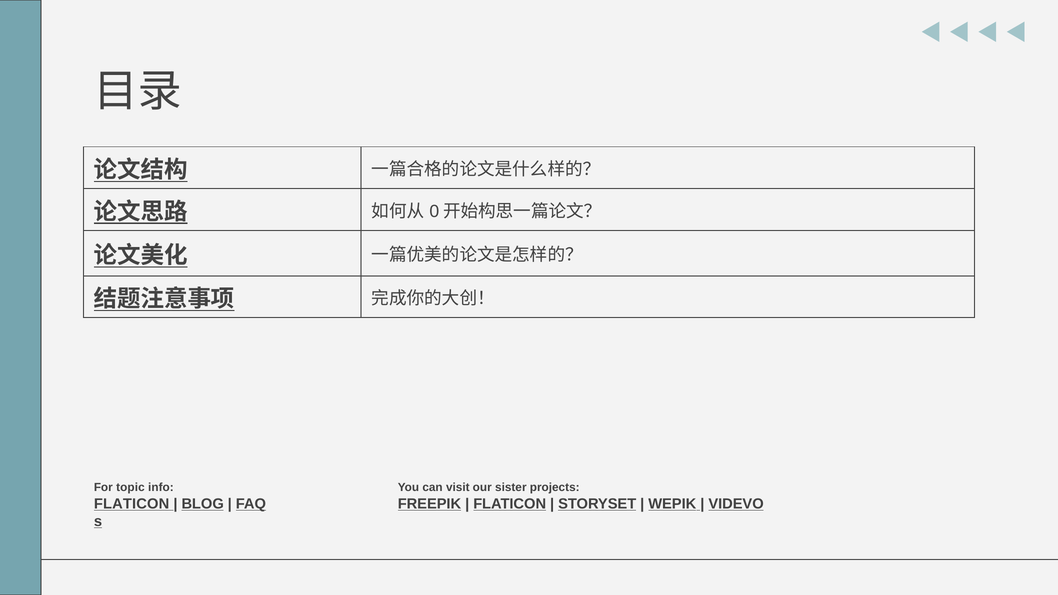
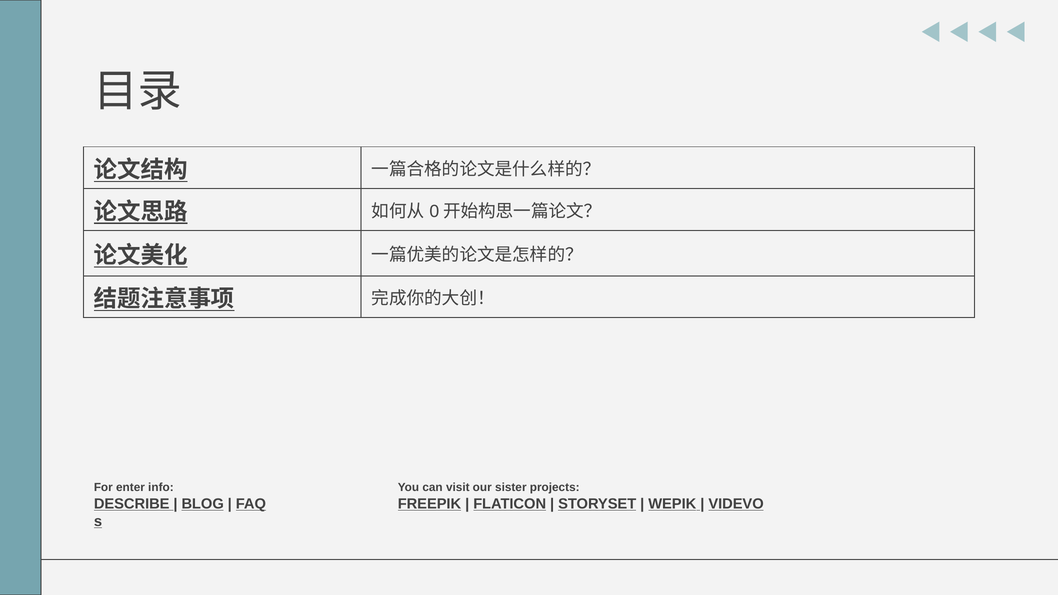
topic: topic -> enter
FLATICON at (132, 504): FLATICON -> DESCRIBE
